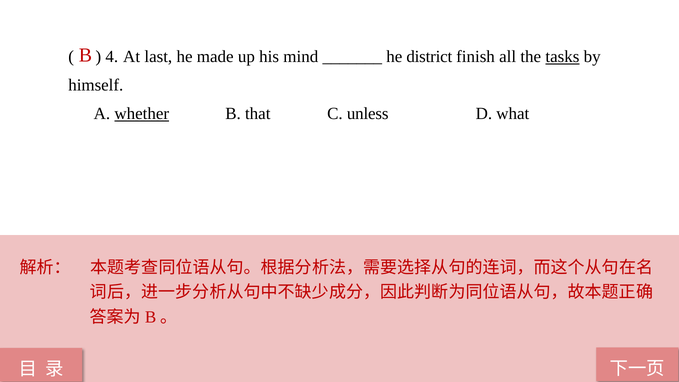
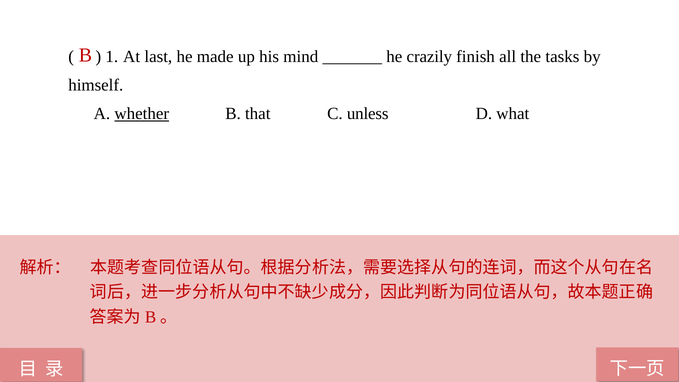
4: 4 -> 1
district: district -> crazily
tasks underline: present -> none
